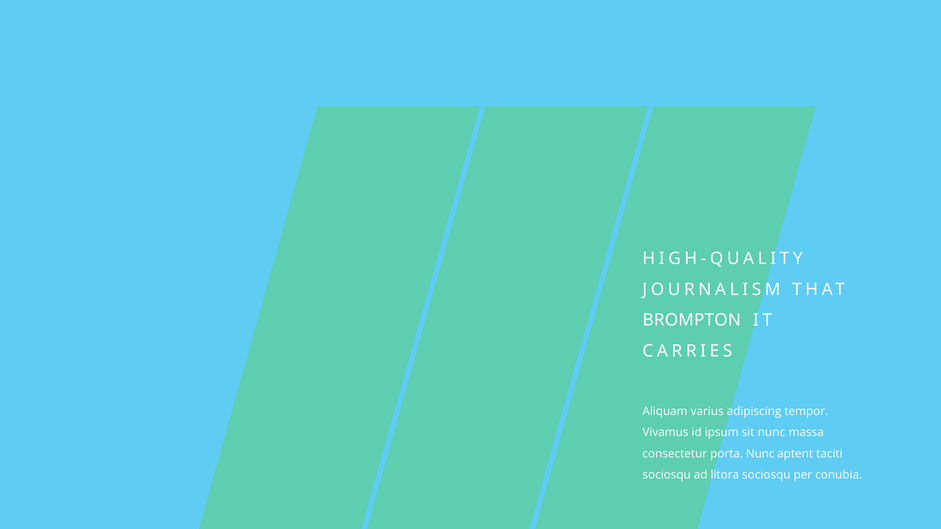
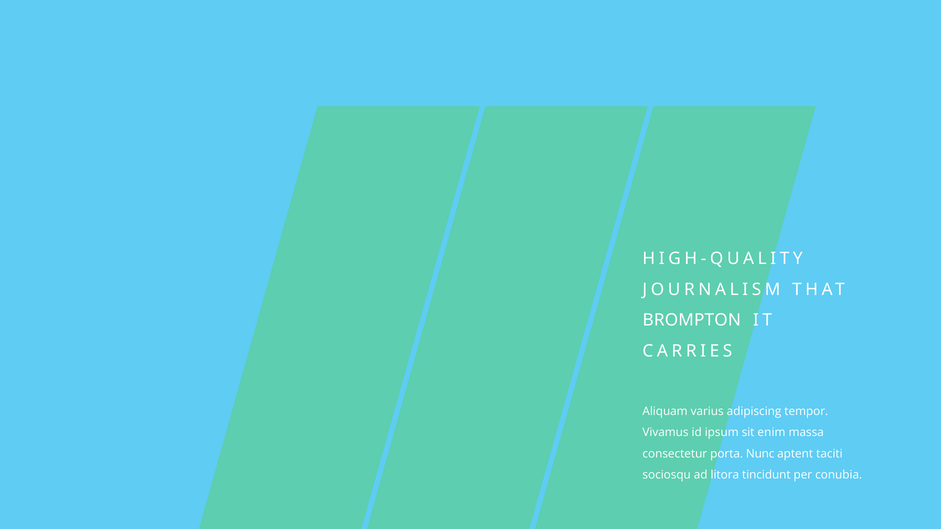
sit nunc: nunc -> enim
litora sociosqu: sociosqu -> tincidunt
